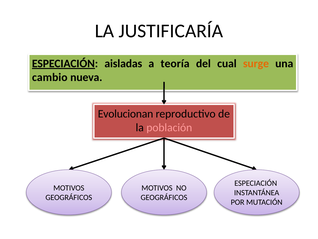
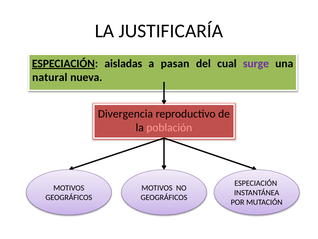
teoría: teoría -> pasan
surge colour: orange -> purple
cambio: cambio -> natural
Evolucionan: Evolucionan -> Divergencia
